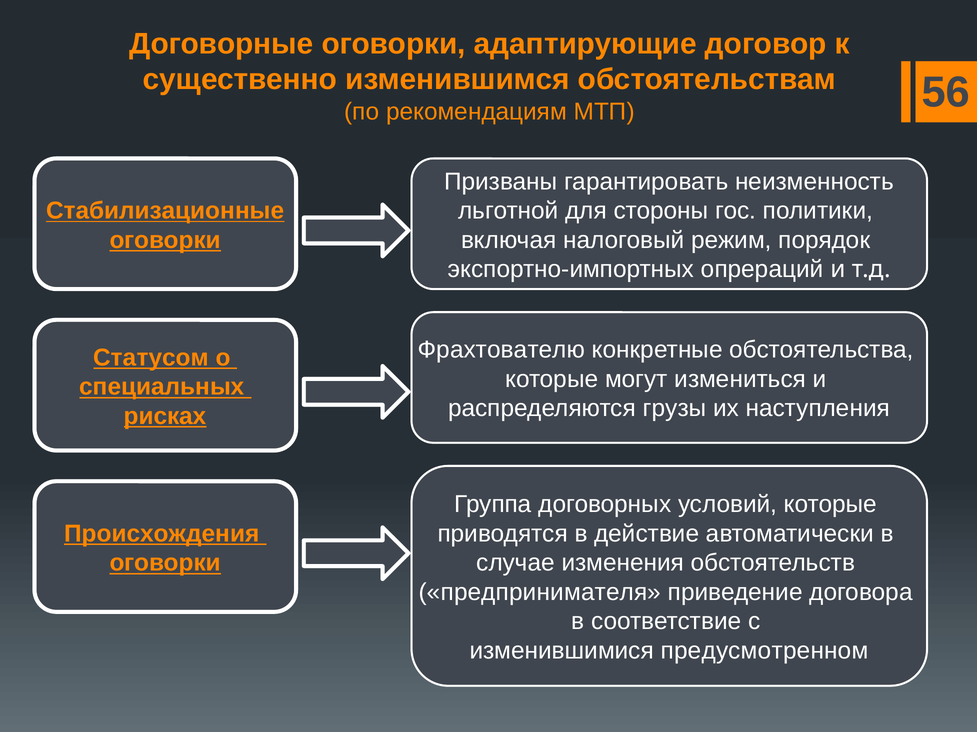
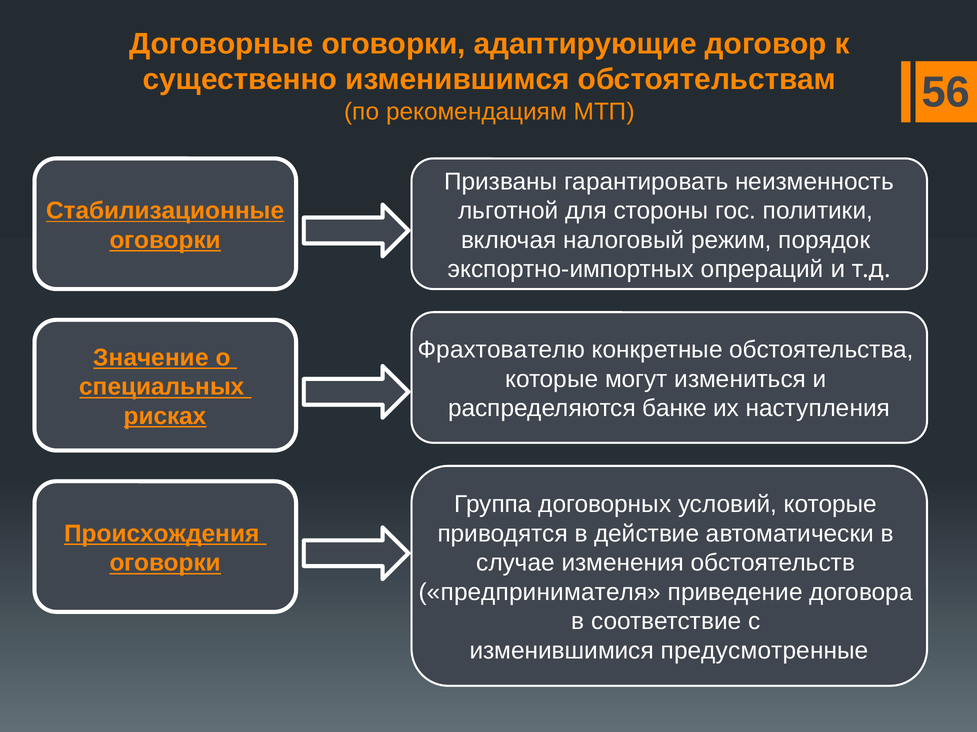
Статусом: Статусом -> Значение
грузы: грузы -> банке
предусмотренном: предусмотренном -> предусмотренные
